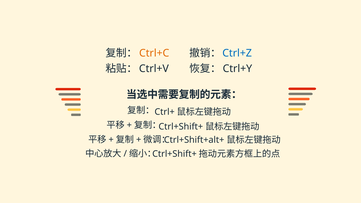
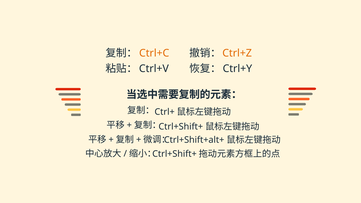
Ctrl+Z colour: blue -> orange
